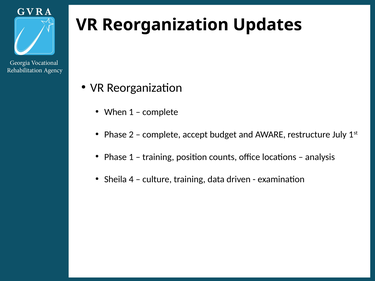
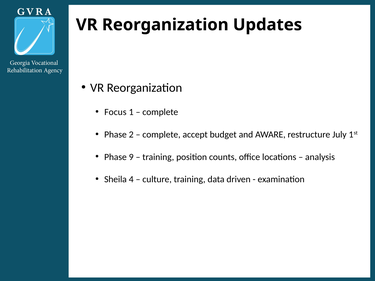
When: When -> Focus
Phase 1: 1 -> 9
